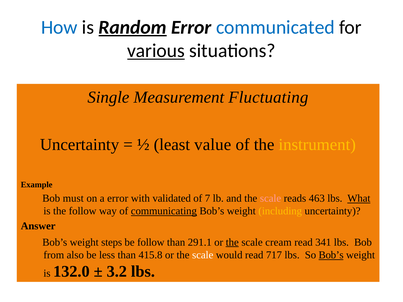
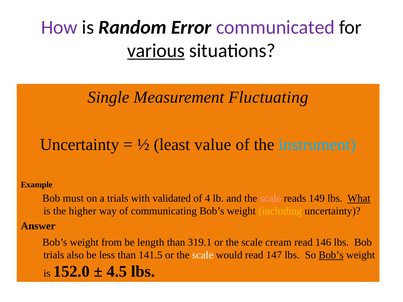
How colour: blue -> purple
Random underline: present -> none
communicated colour: blue -> purple
instrument colour: yellow -> light blue
a error: error -> trials
7: 7 -> 4
463: 463 -> 149
the follow: follow -> higher
communicating underline: present -> none
steps: steps -> from
be follow: follow -> length
291.1: 291.1 -> 319.1
the at (232, 242) underline: present -> none
341: 341 -> 146
from at (54, 255): from -> trials
415.8: 415.8 -> 141.5
717: 717 -> 147
132.0: 132.0 -> 152.0
3.2: 3.2 -> 4.5
